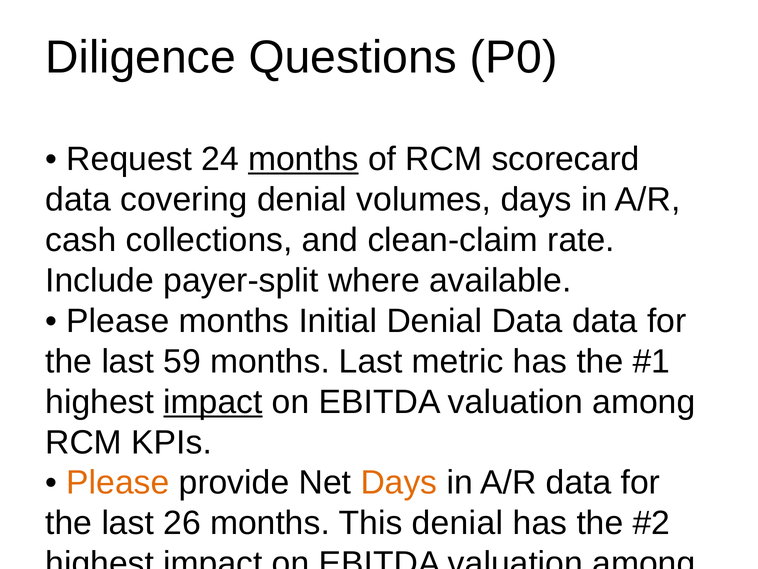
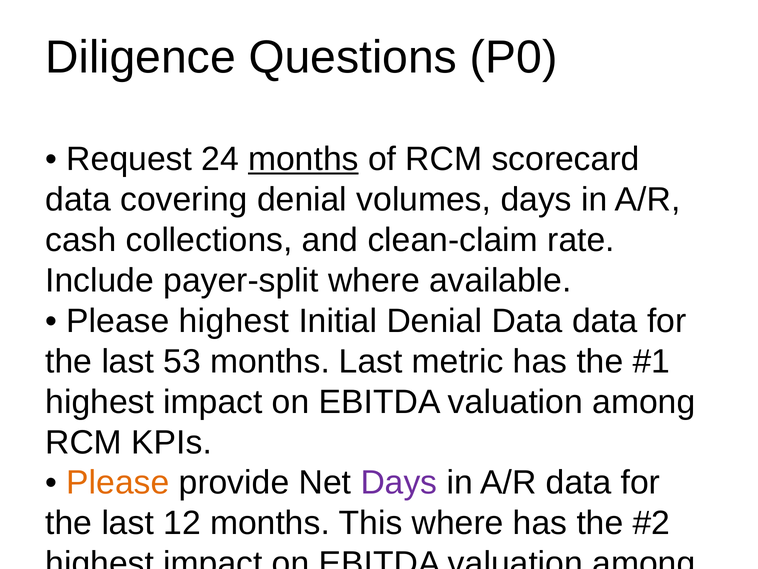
Please months: months -> highest
59: 59 -> 53
impact at (213, 402) underline: present -> none
Days at (399, 482) colour: orange -> purple
26: 26 -> 12
This denial: denial -> where
